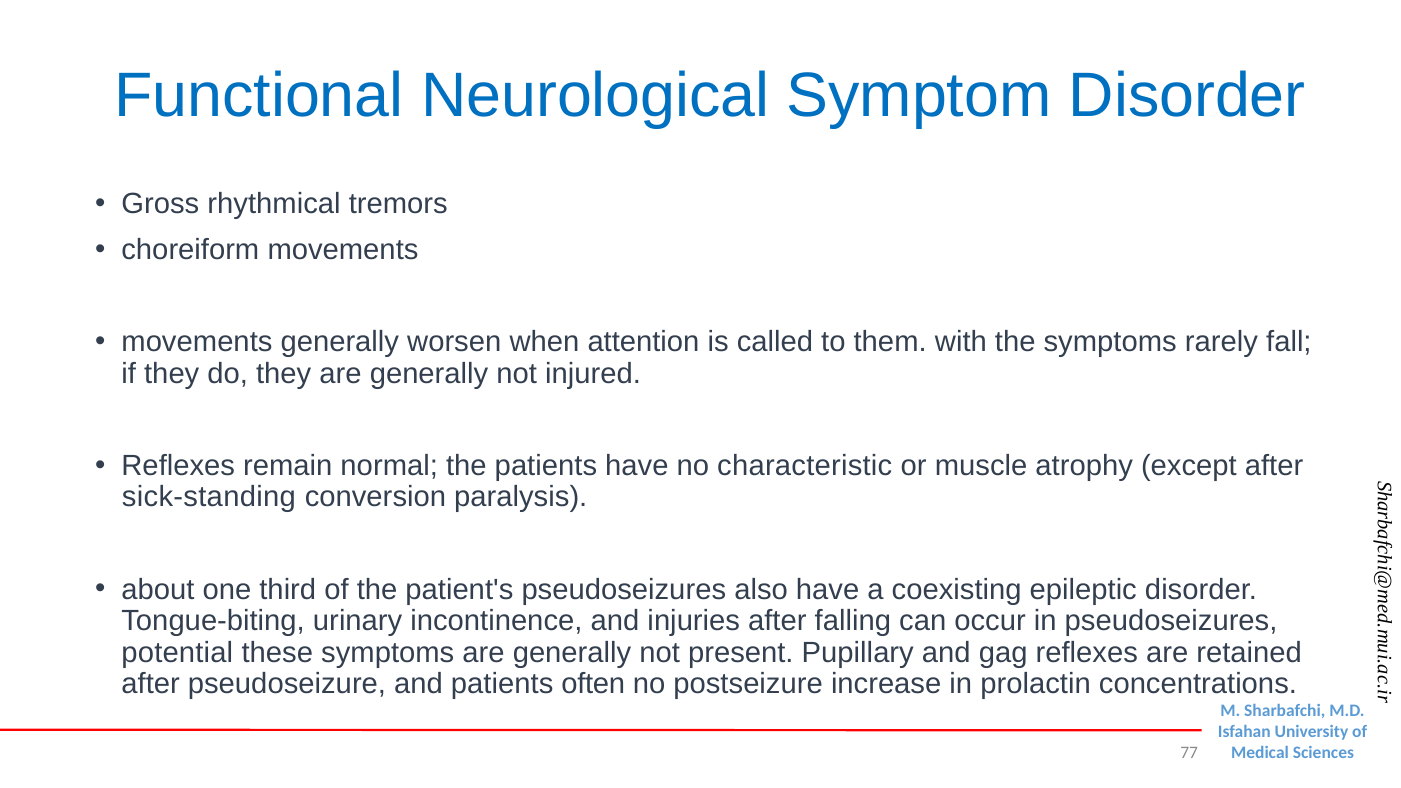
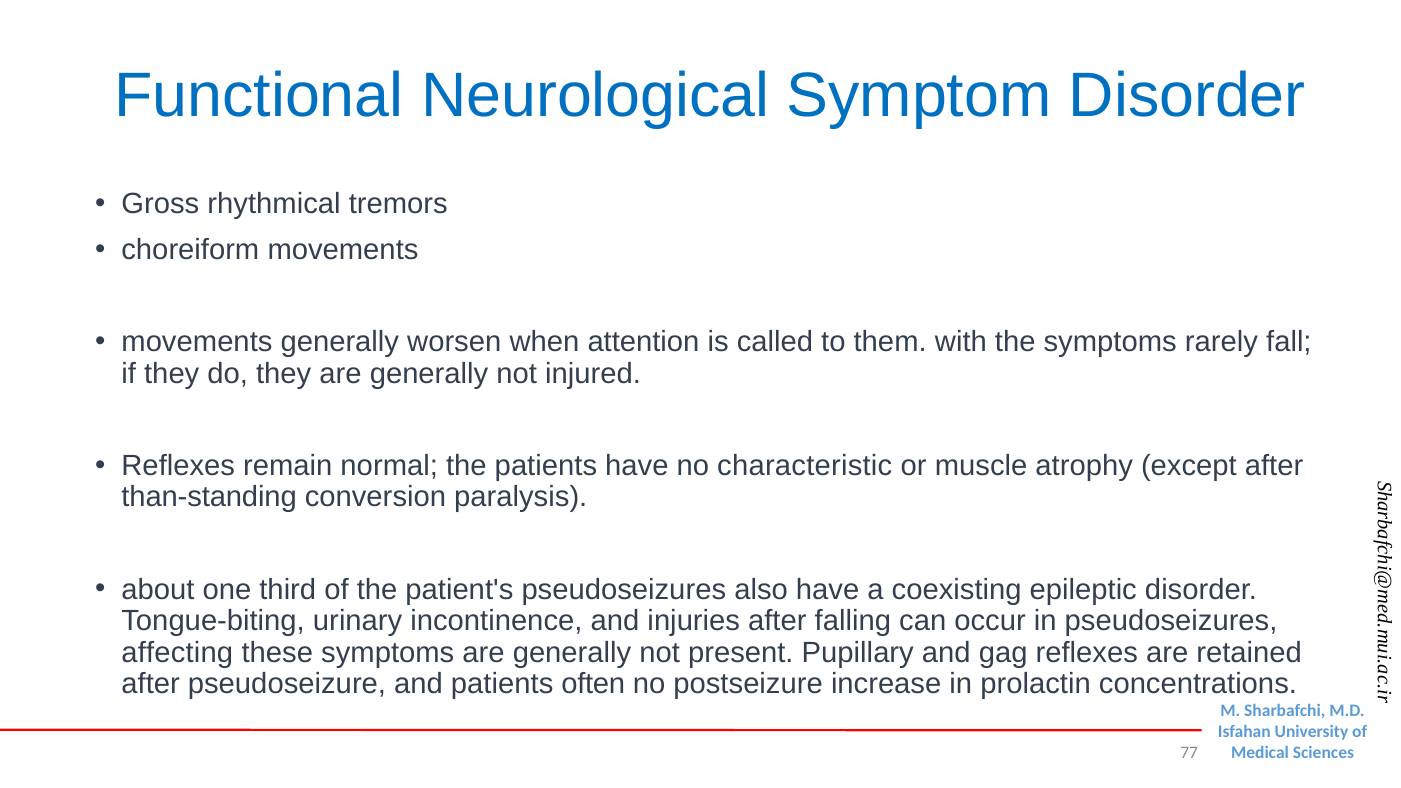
sick-standing: sick-standing -> than-standing
potential: potential -> affecting
